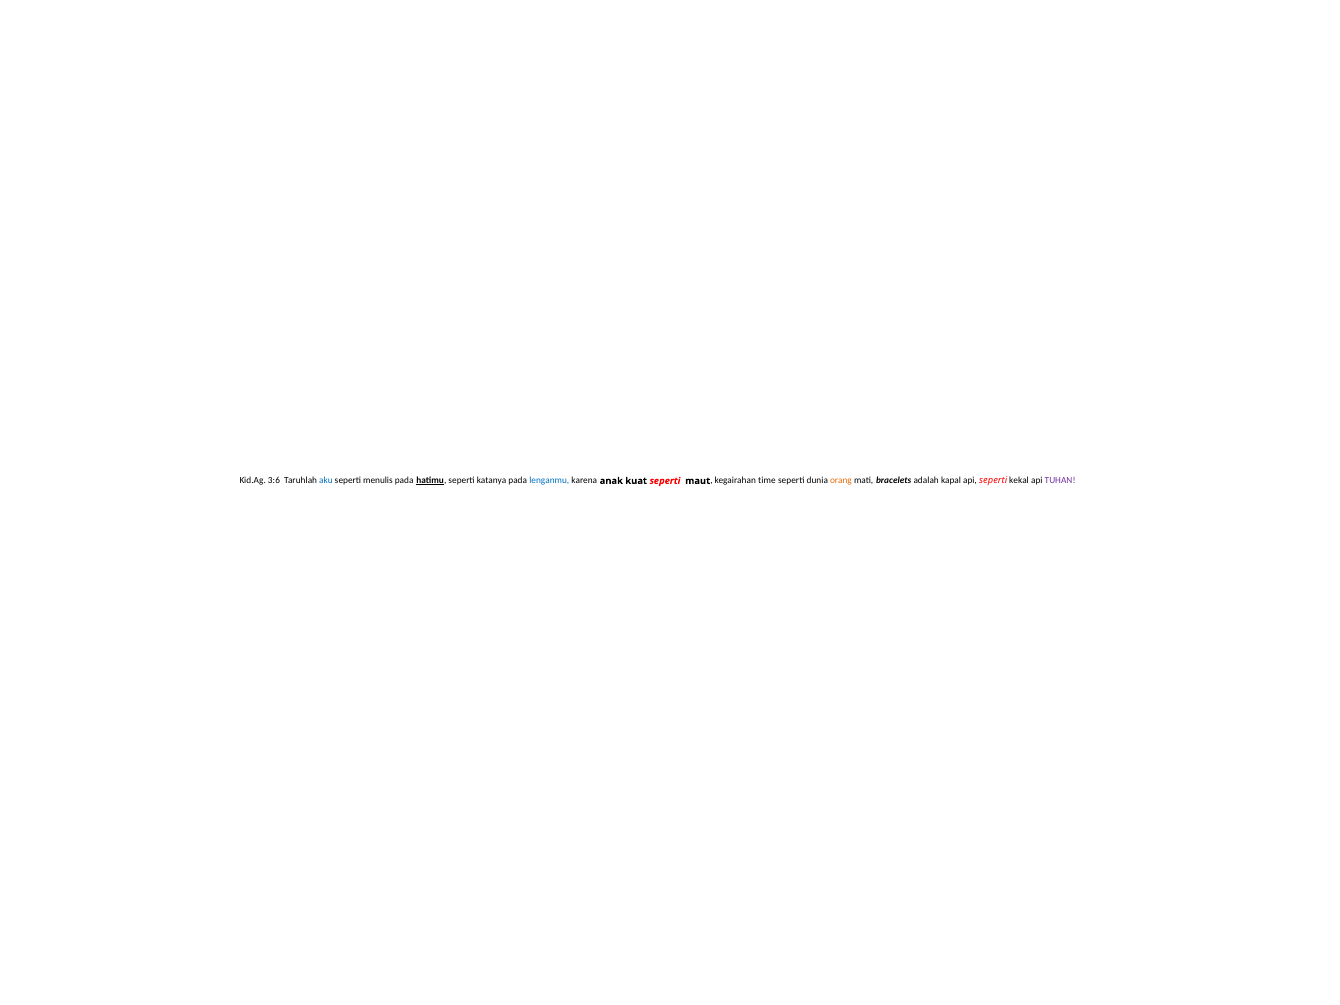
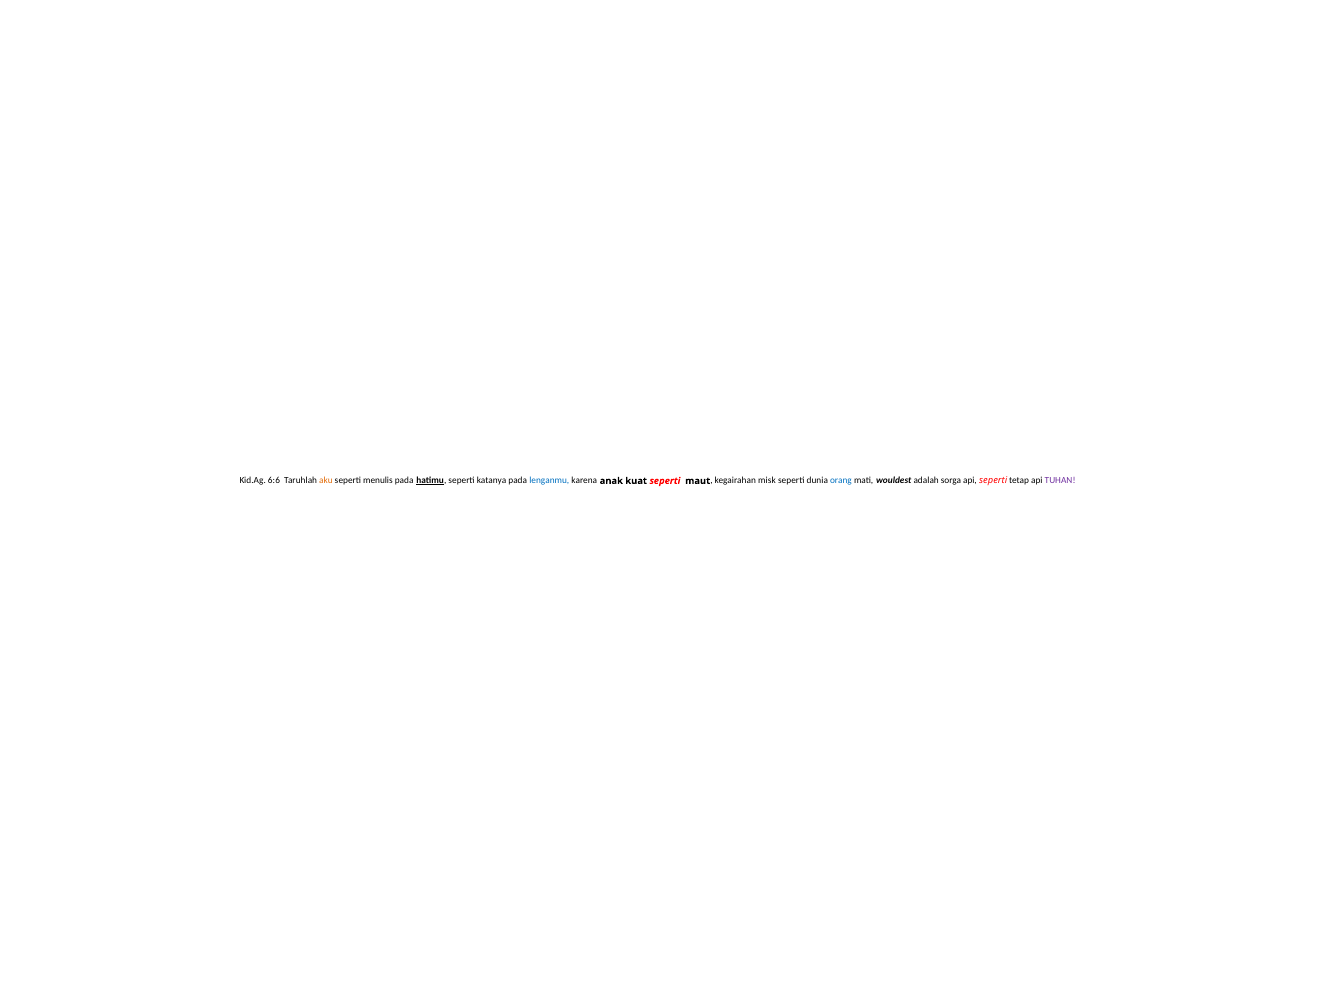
3:6: 3:6 -> 6:6
aku colour: blue -> orange
time: time -> misk
orang colour: orange -> blue
bracelets: bracelets -> wouldest
kapal: kapal -> sorga
kekal: kekal -> tetap
